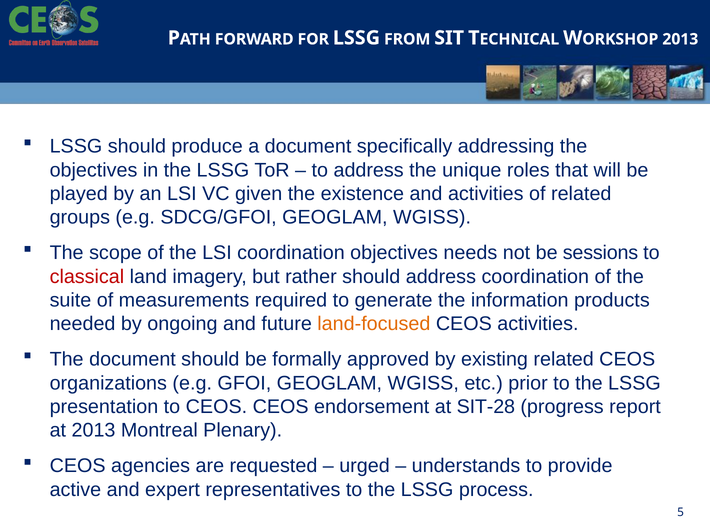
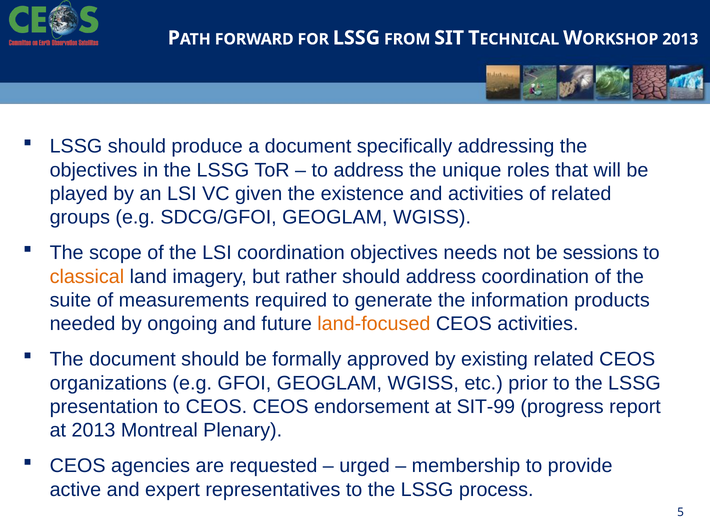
classical colour: red -> orange
SIT-28: SIT-28 -> SIT-99
understands: understands -> membership
